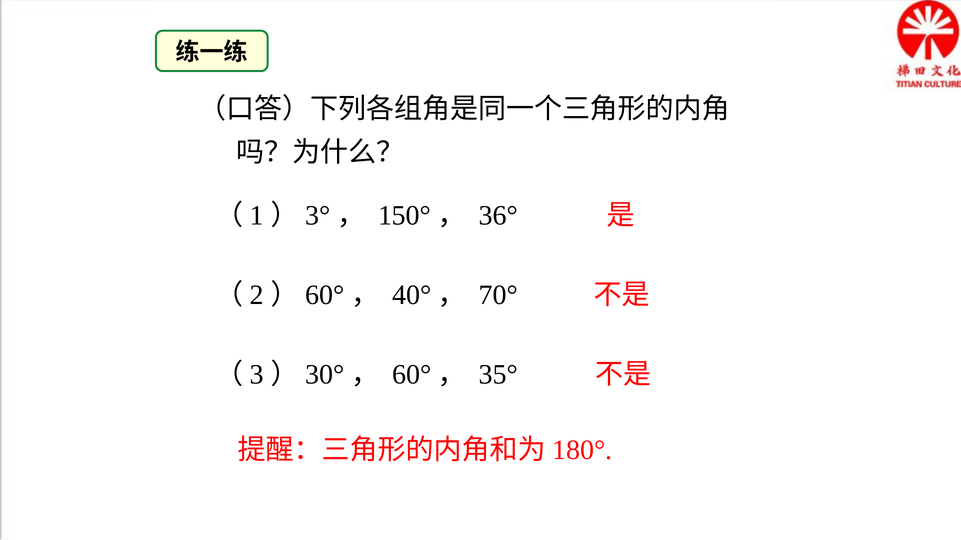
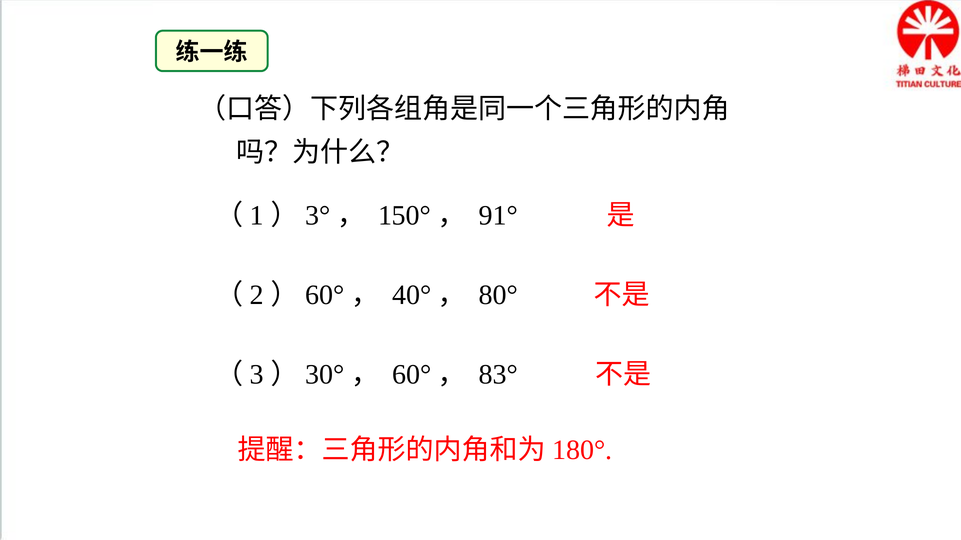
36°: 36° -> 91°
70°: 70° -> 80°
35°: 35° -> 83°
